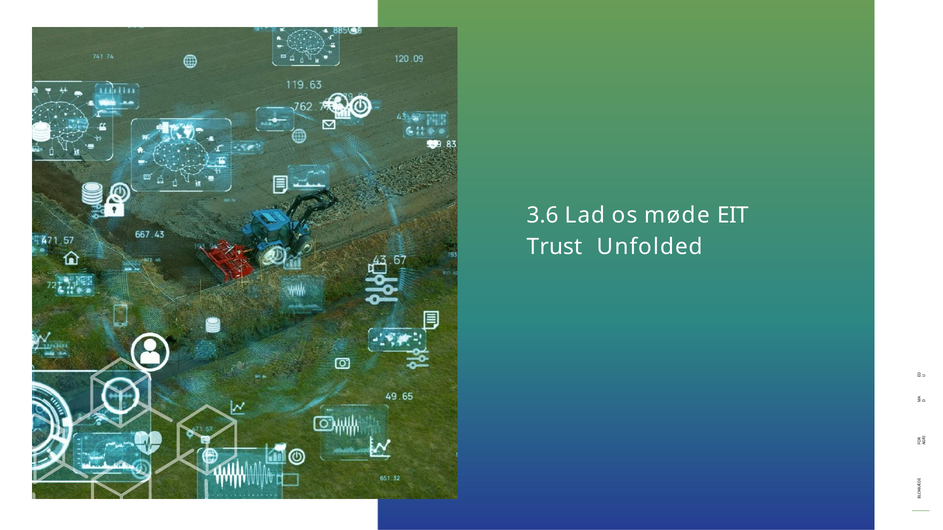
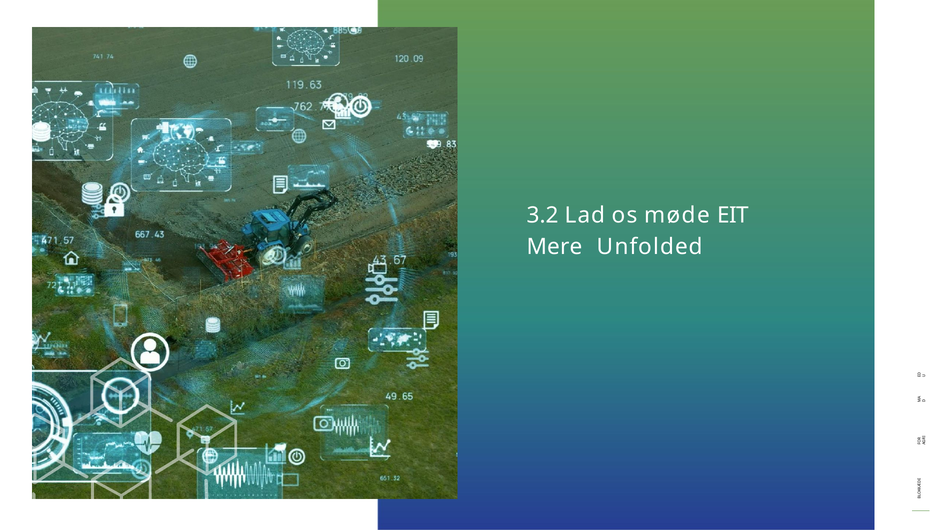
3.6: 3.6 -> 3.2
Trust: Trust -> Mere
